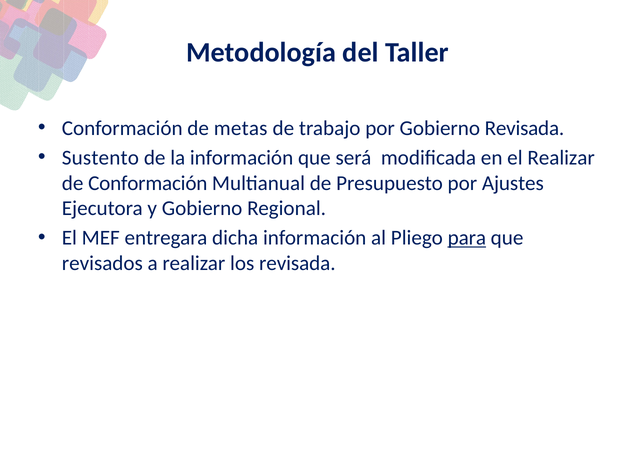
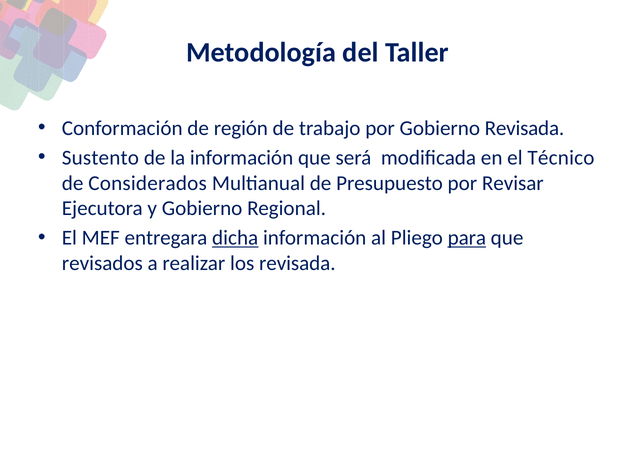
metas: metas -> región
el Realizar: Realizar -> Técnico
de Conformación: Conformación -> Considerados
Ajustes: Ajustes -> Revisar
dicha underline: none -> present
